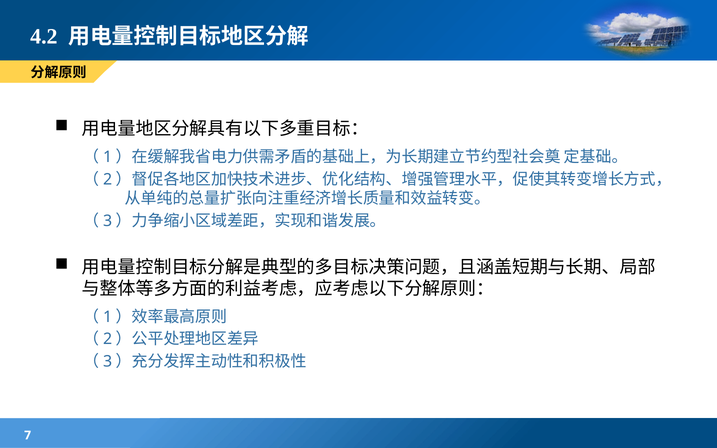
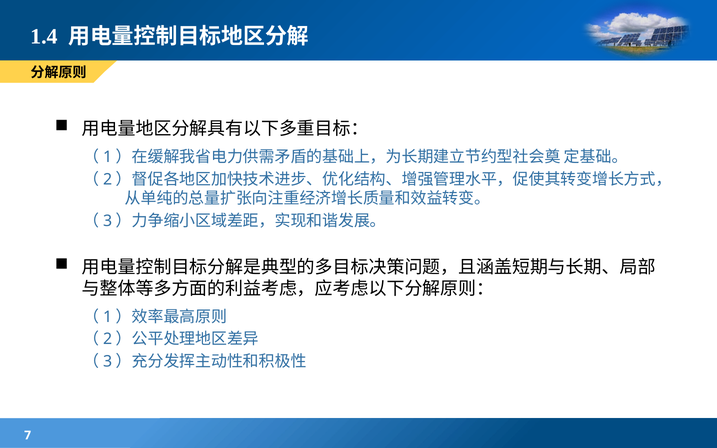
4.2: 4.2 -> 1.4
